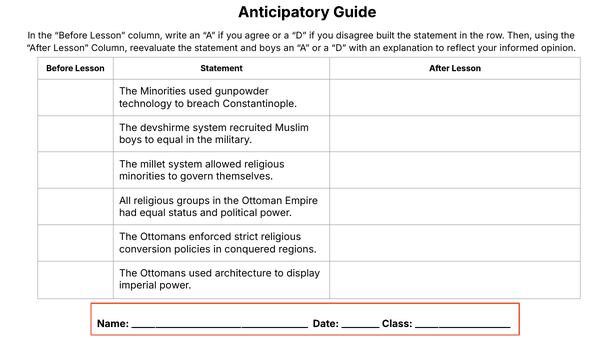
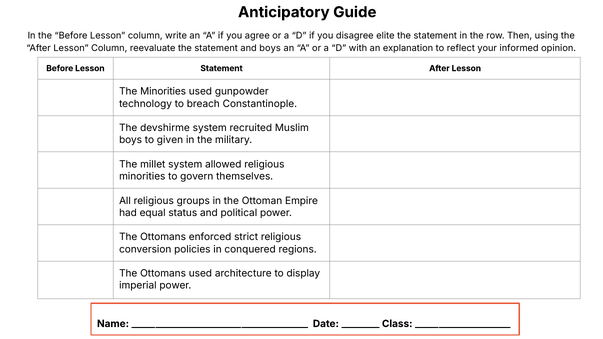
built: built -> elite
to equal: equal -> given
